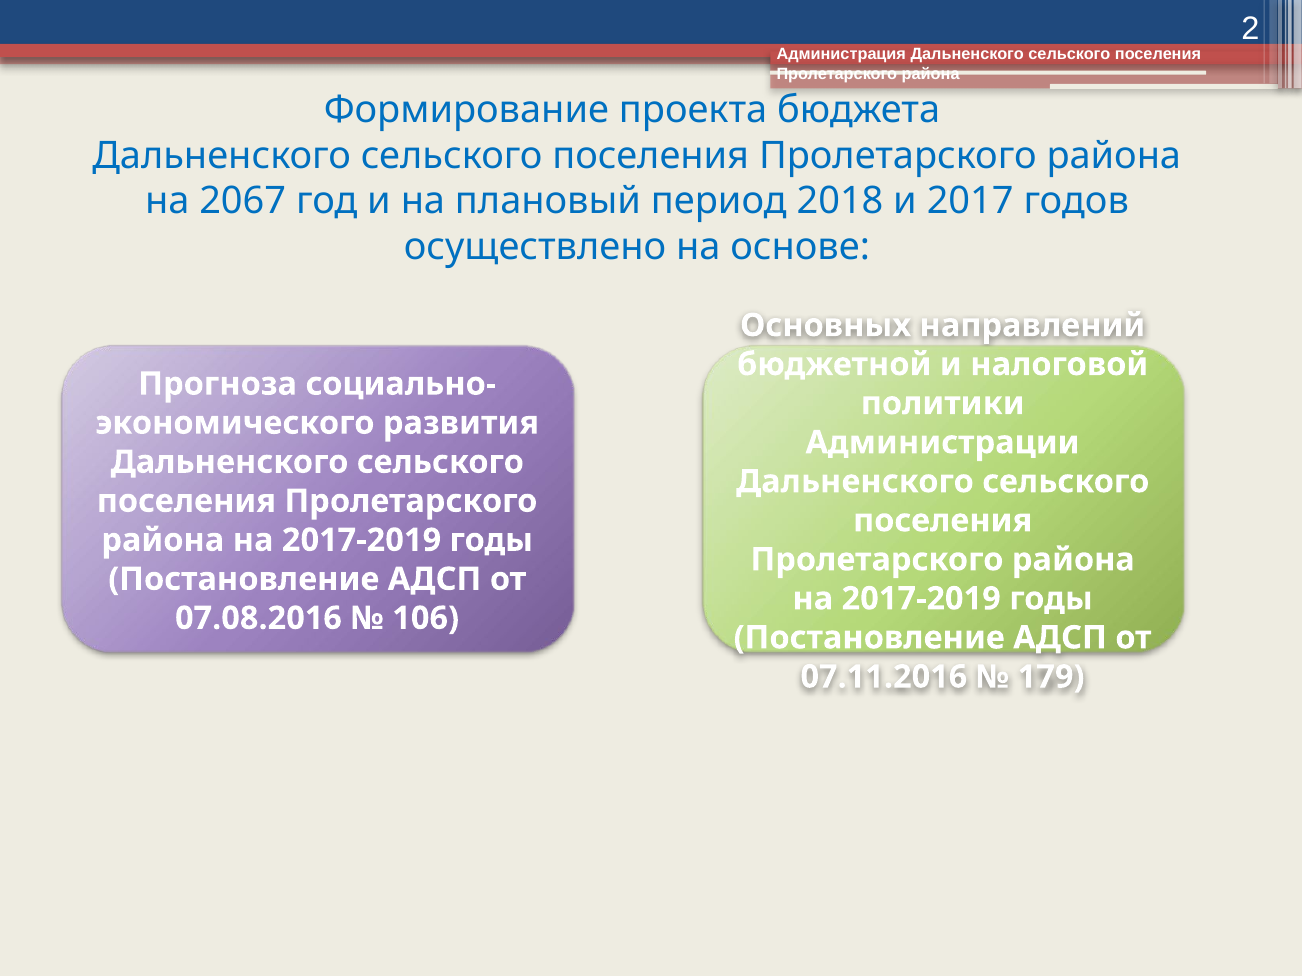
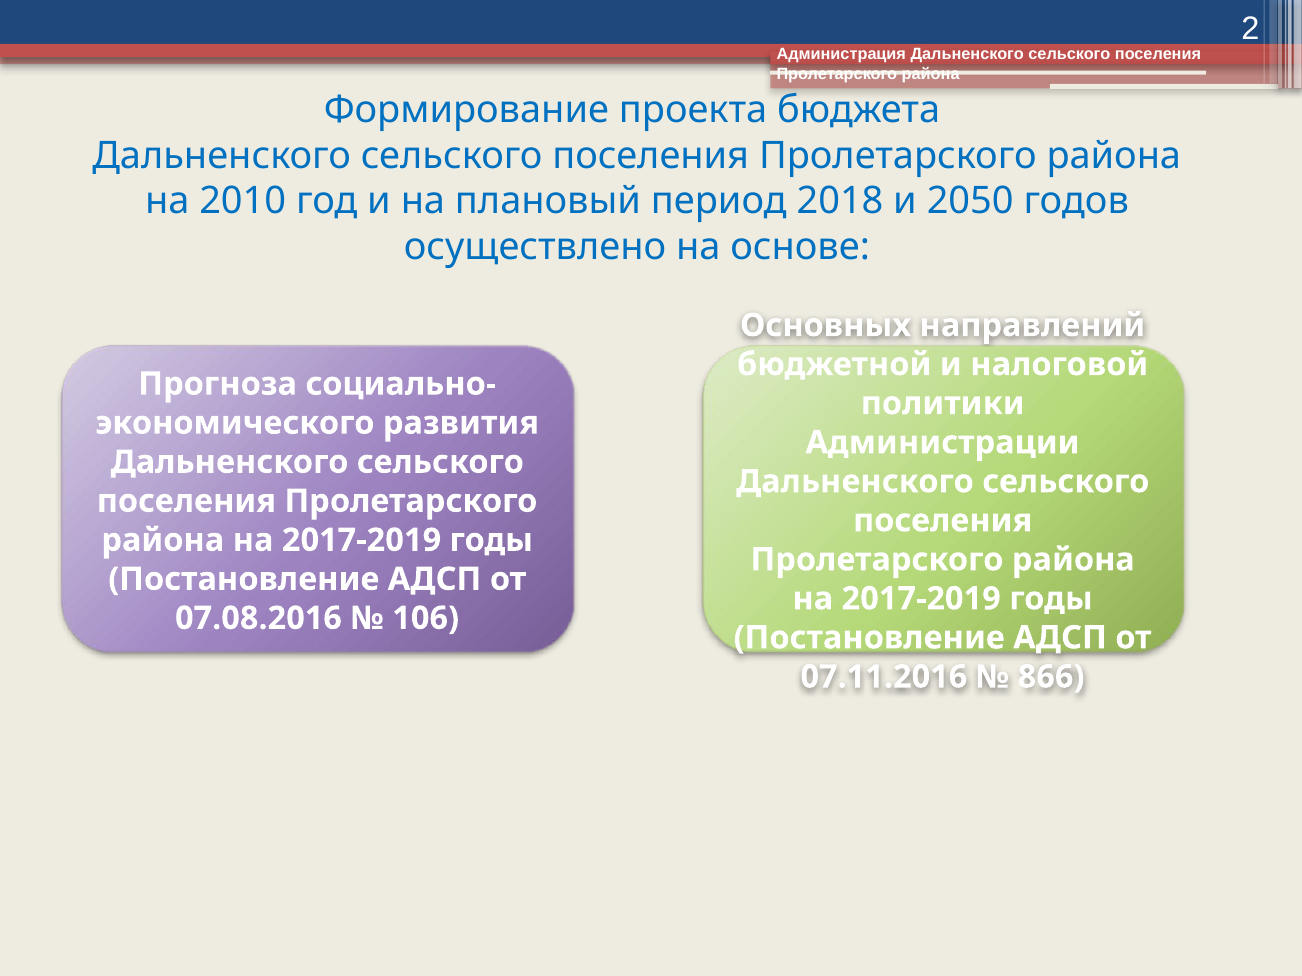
2067: 2067 -> 2010
2017: 2017 -> 2050
179: 179 -> 866
